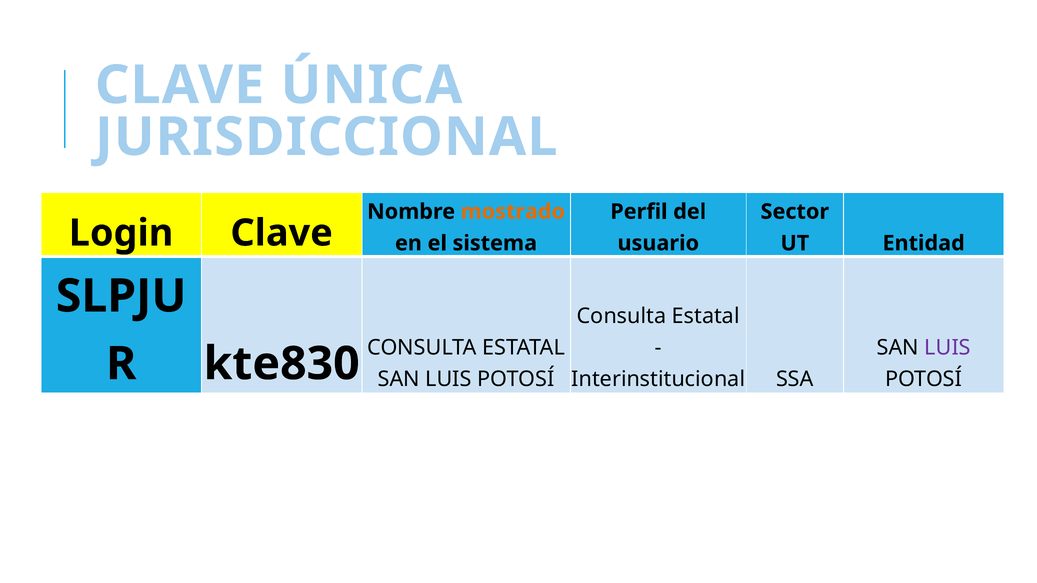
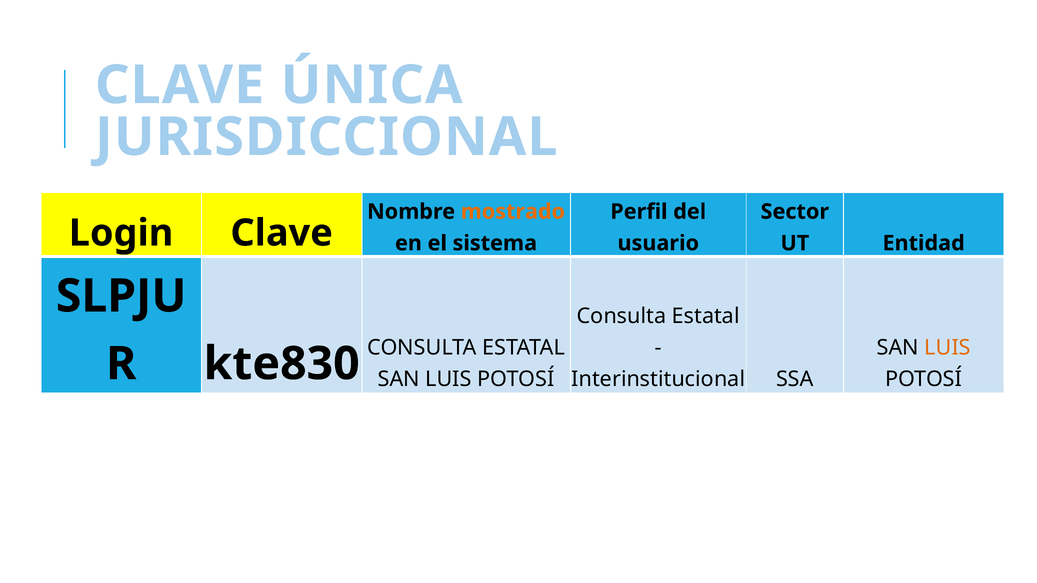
LUIS at (948, 348) colour: purple -> orange
